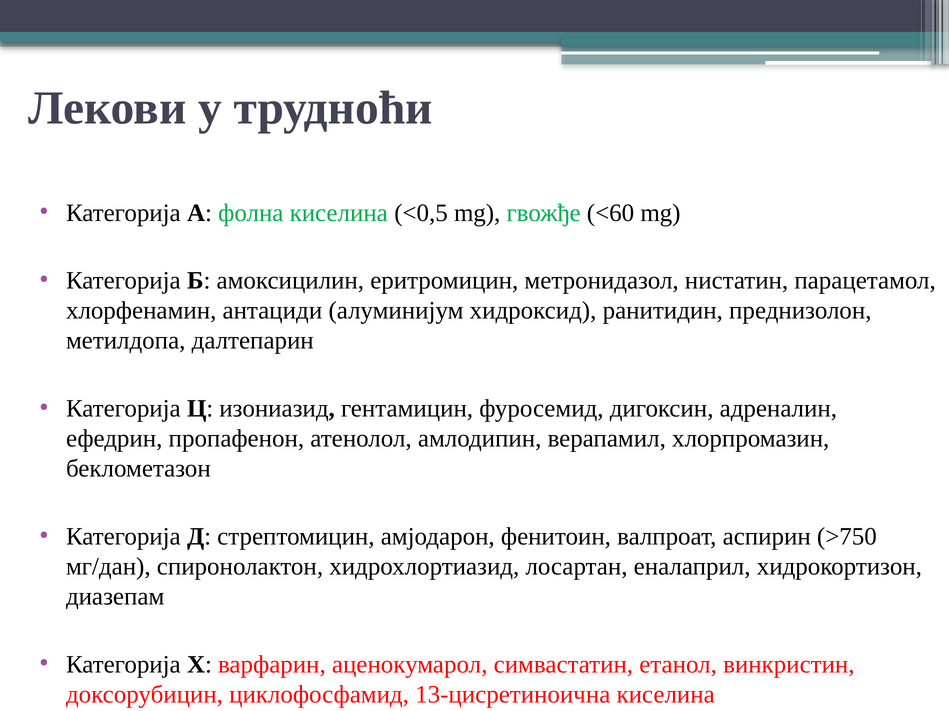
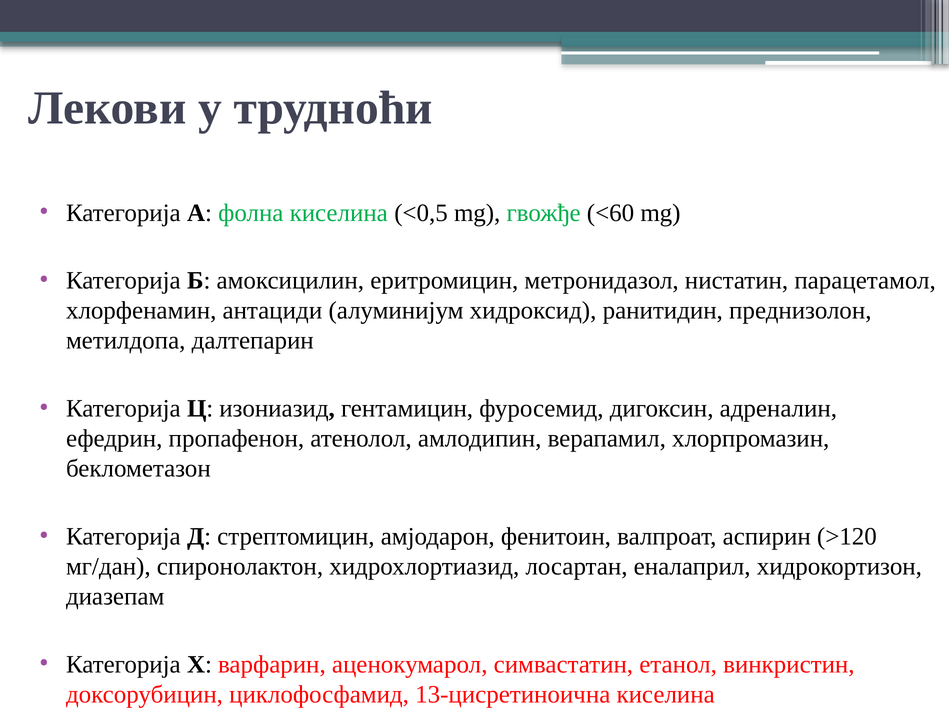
>750: >750 -> >120
